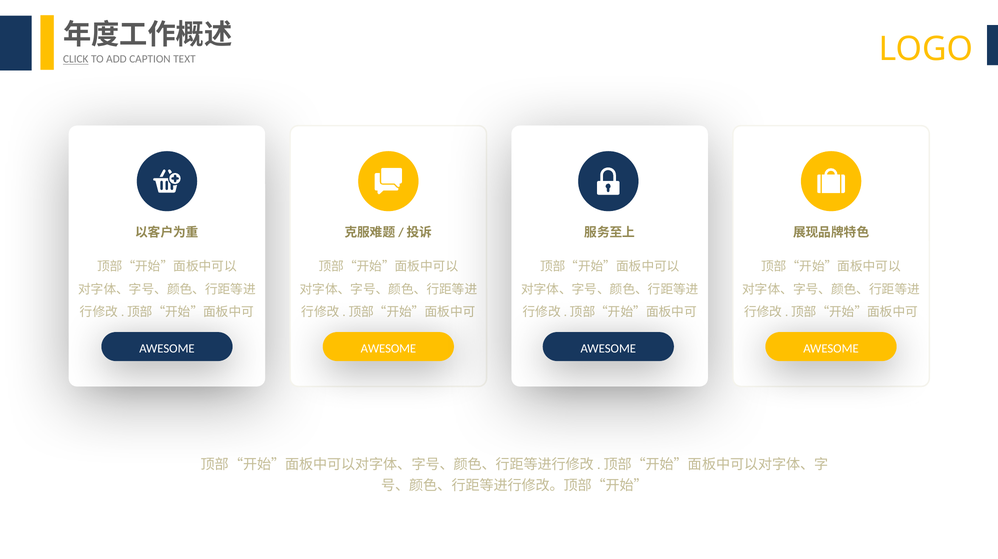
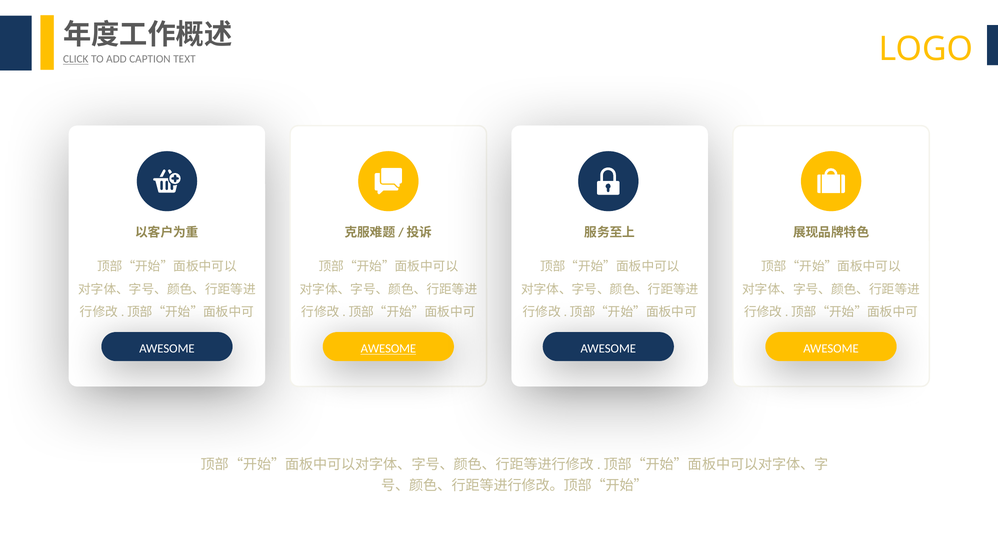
AWESOME at (388, 349) underline: none -> present
